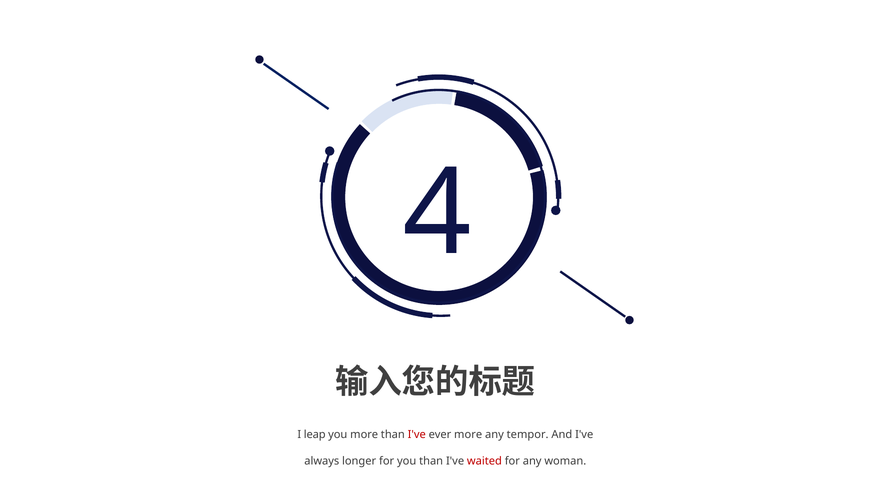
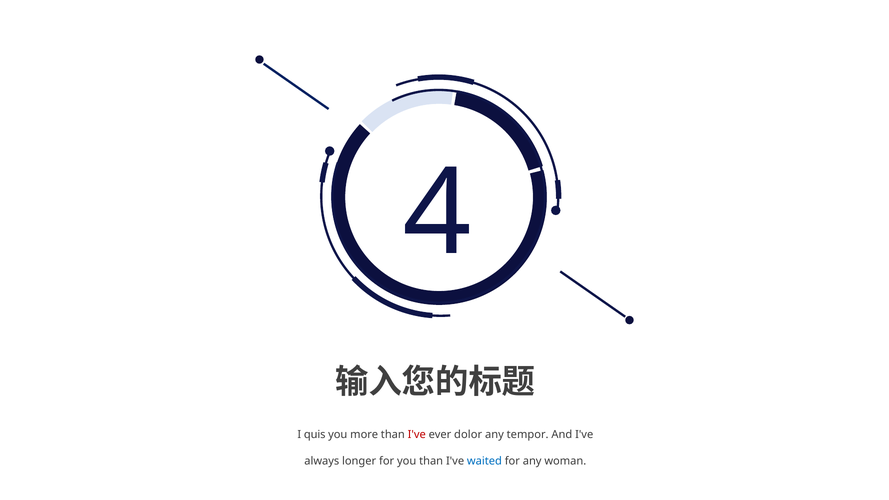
leap: leap -> quis
ever more: more -> dolor
waited colour: red -> blue
